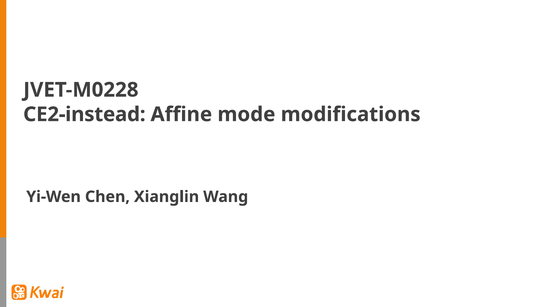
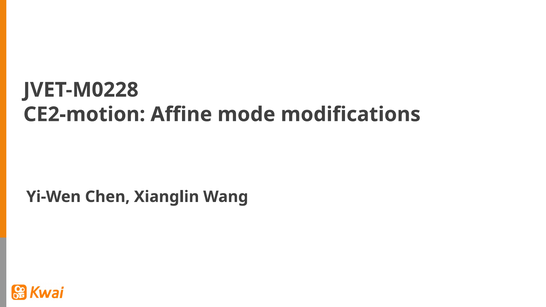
CE2-instead: CE2-instead -> CE2-motion
